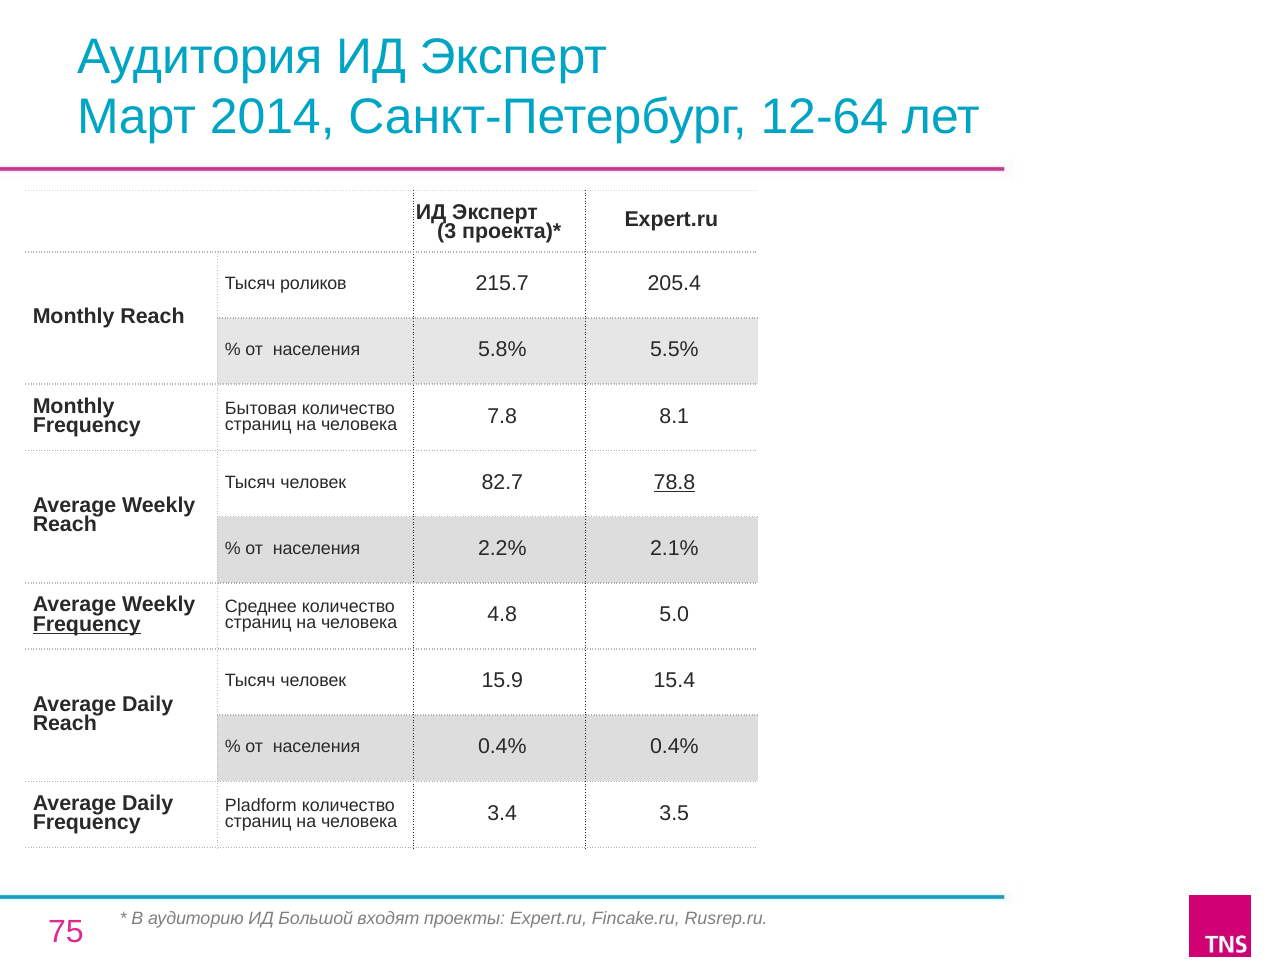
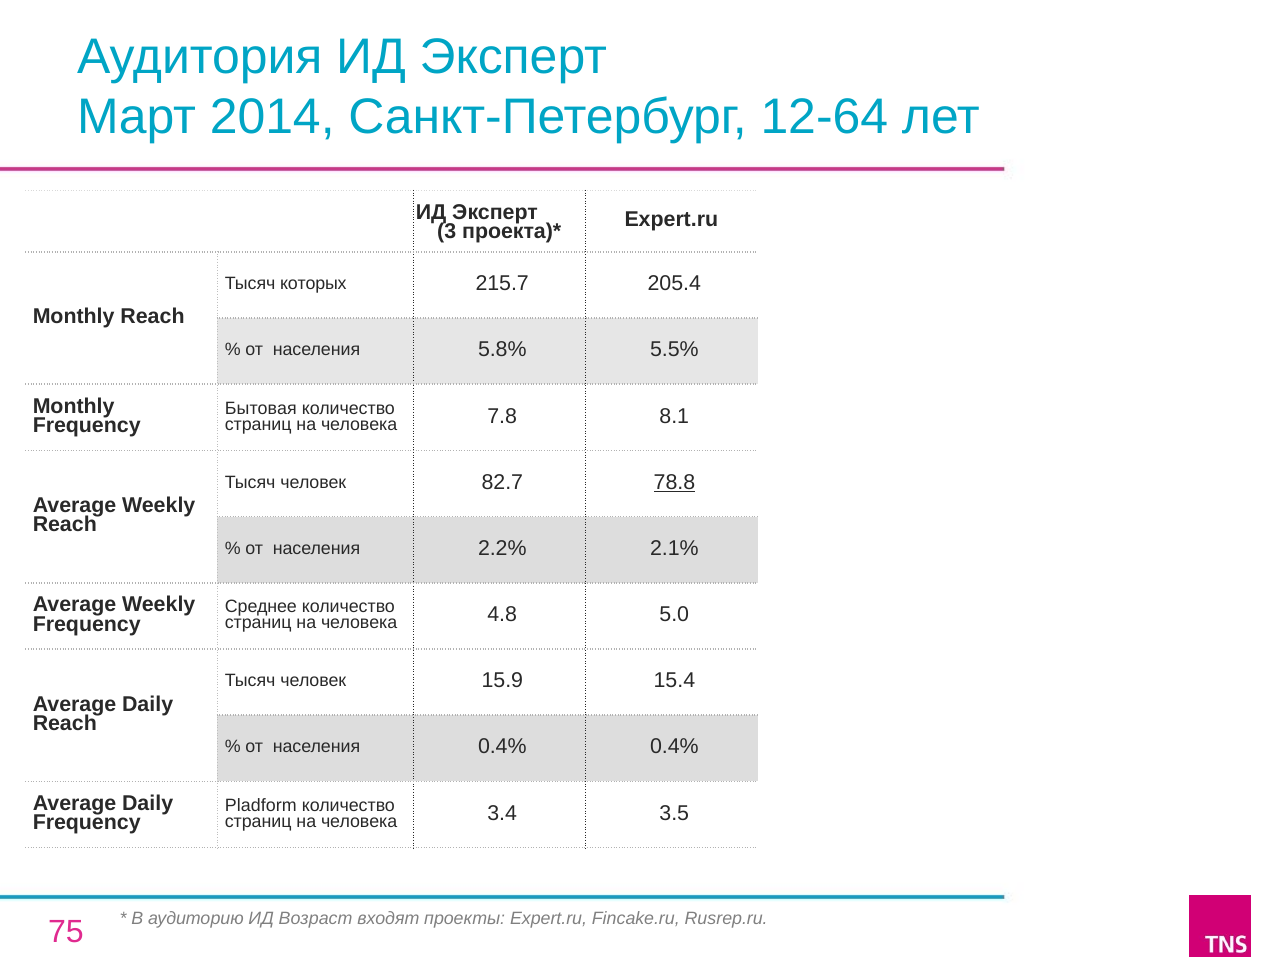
роликов: роликов -> которых
Frequency at (87, 624) underline: present -> none
Большой: Большой -> Возраст
